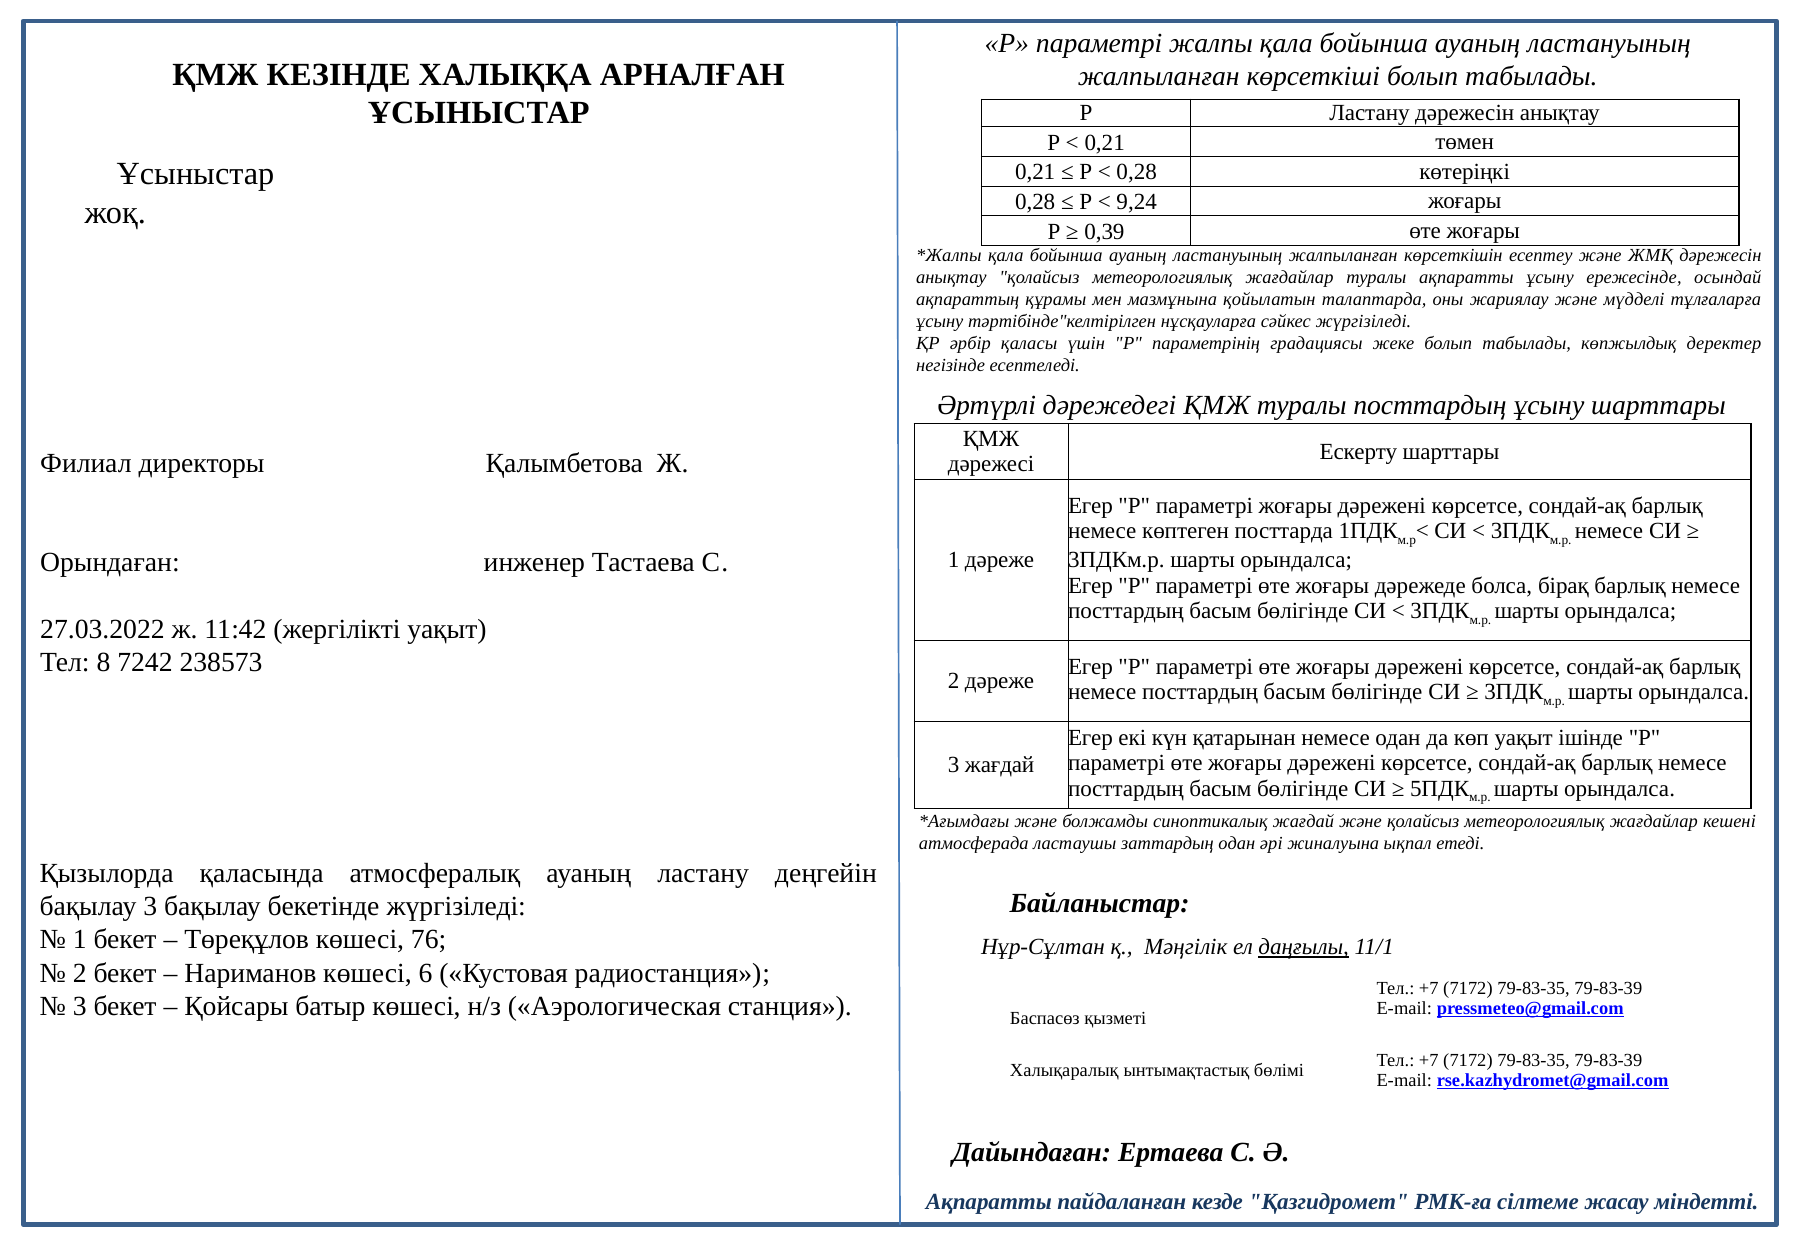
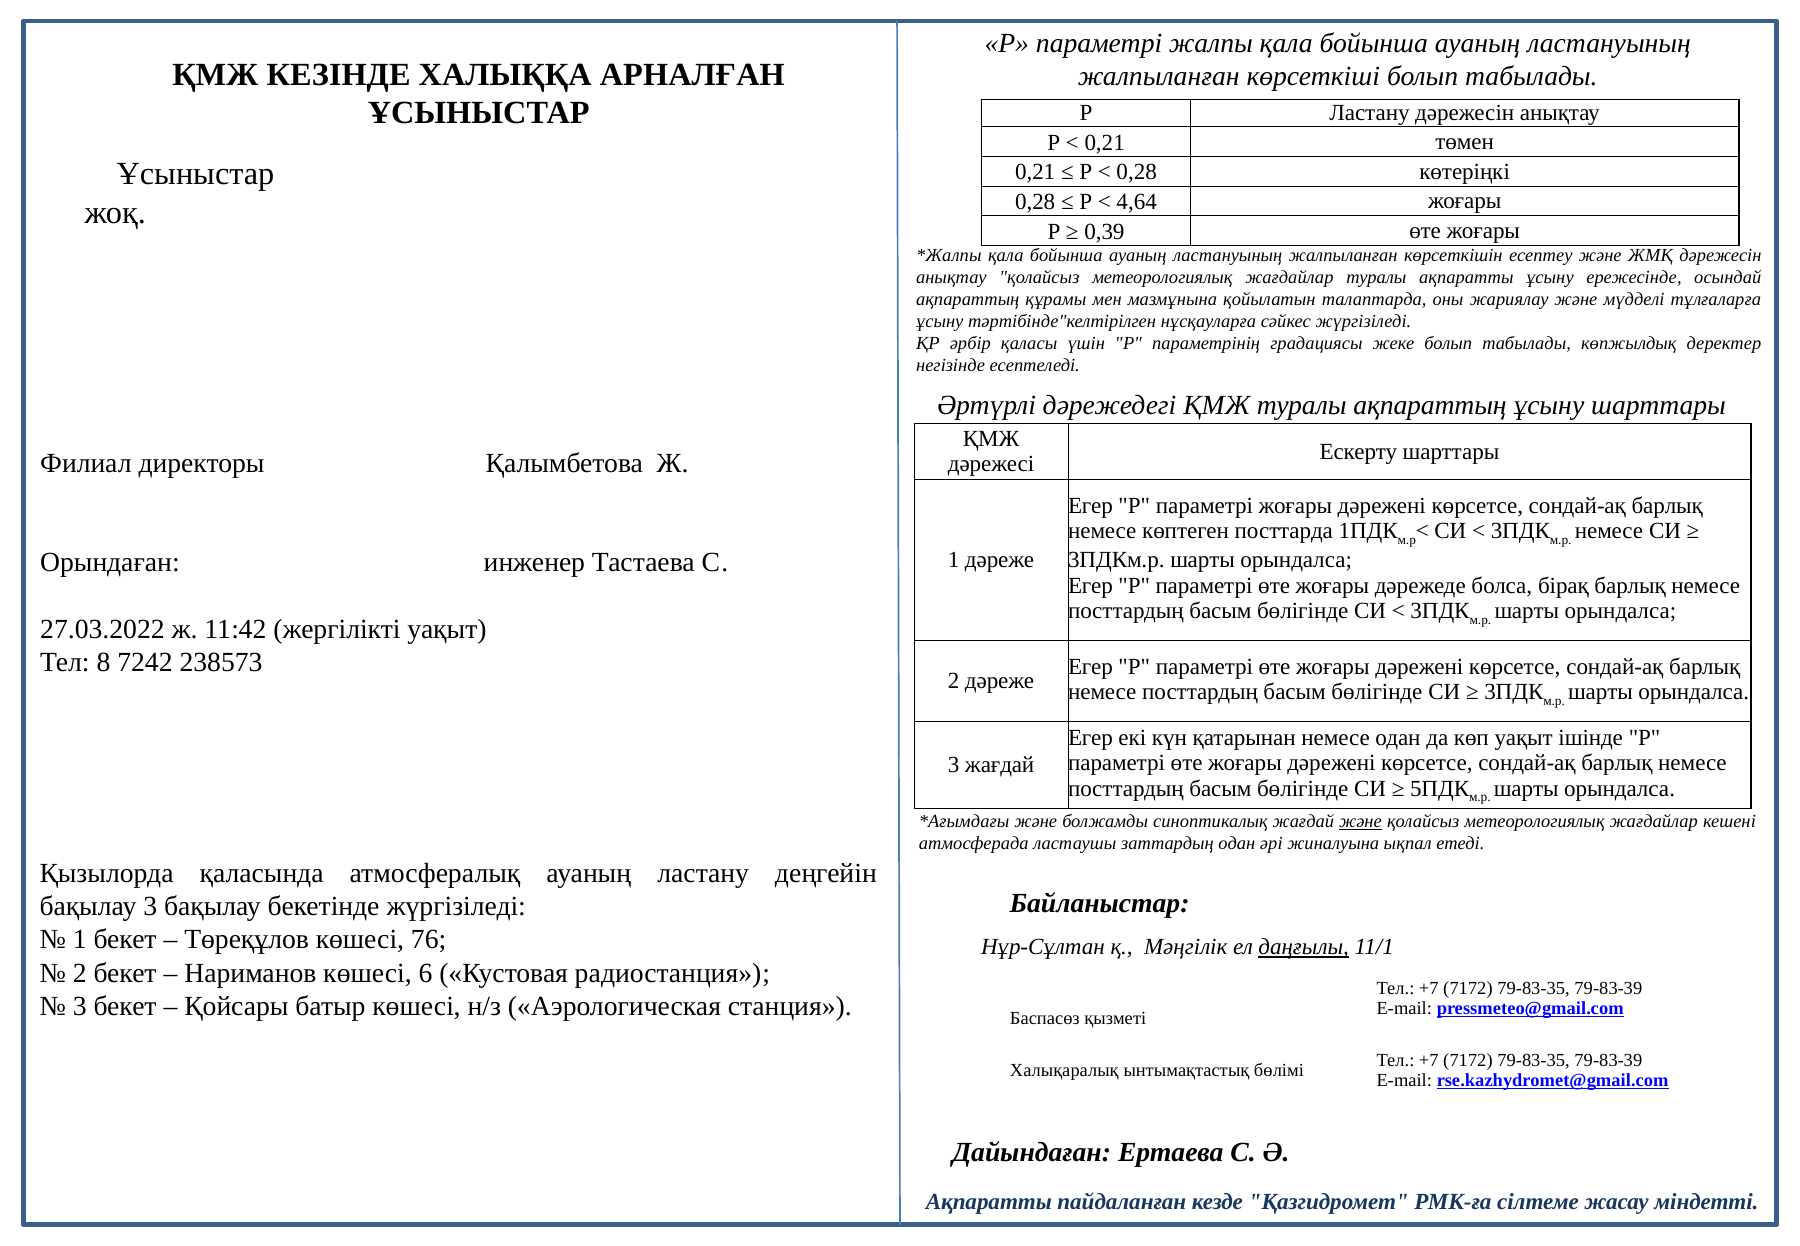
9,24: 9,24 -> 4,64
туралы посттардың: посттардың -> ақпараттың
және at (1360, 822) underline: none -> present
